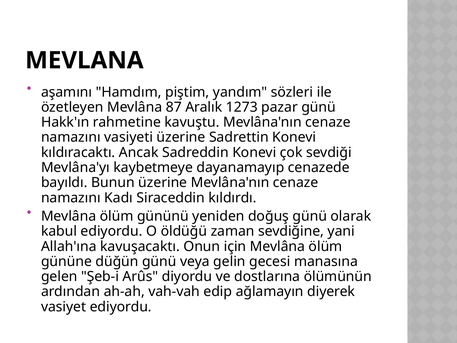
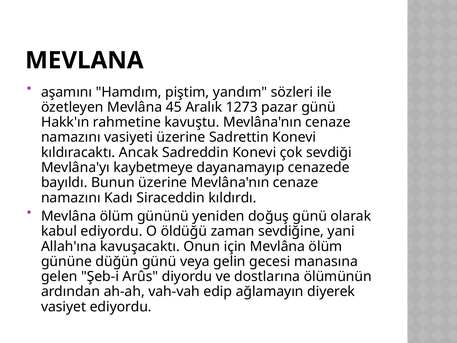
87: 87 -> 45
